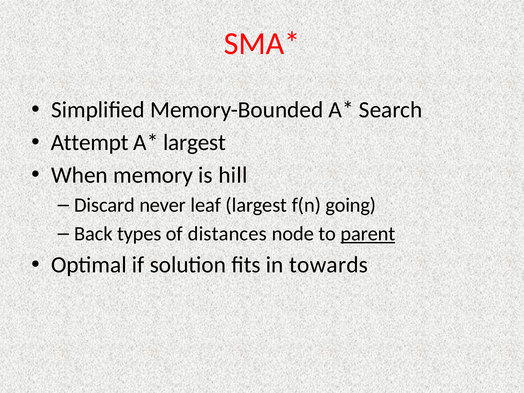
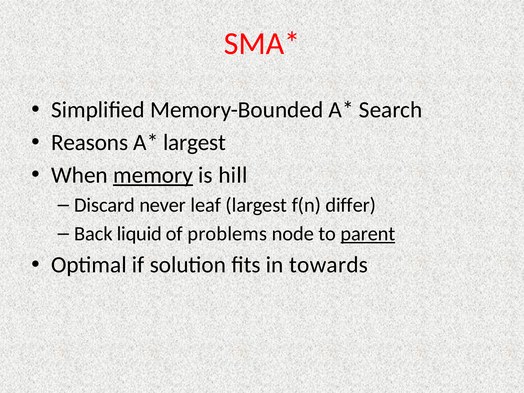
Attempt: Attempt -> Reasons
memory underline: none -> present
going: going -> differ
types: types -> liquid
distances: distances -> problems
